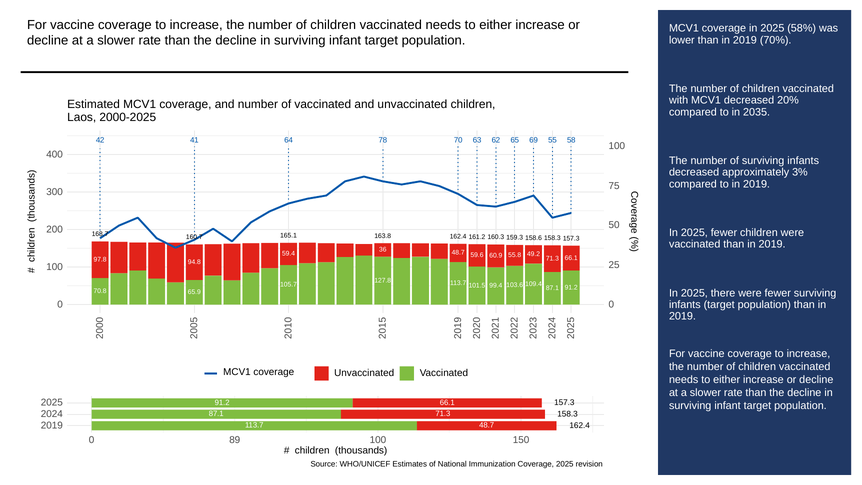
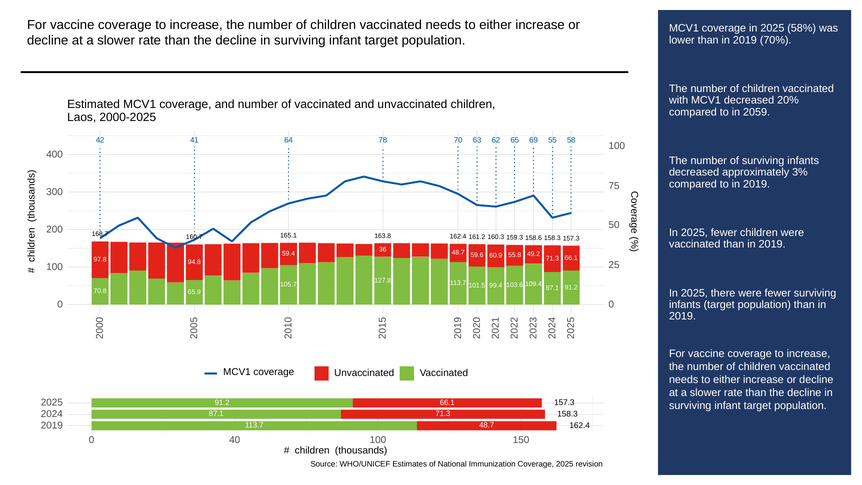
2035: 2035 -> 2059
89: 89 -> 40
